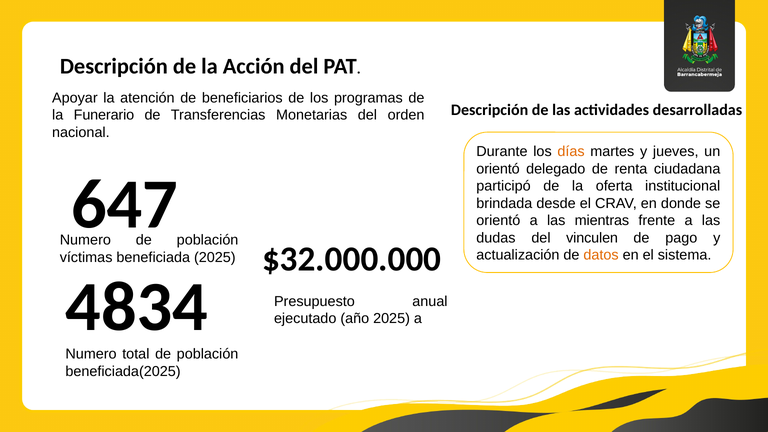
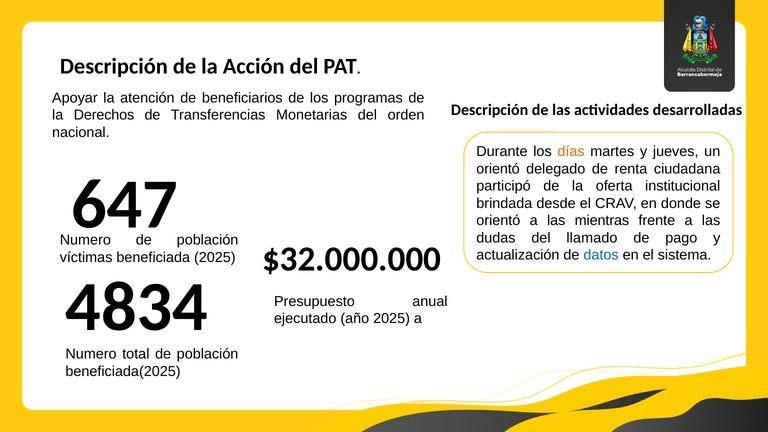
Funerario: Funerario -> Derechos
vinculen: vinculen -> llamado
datos colour: orange -> blue
